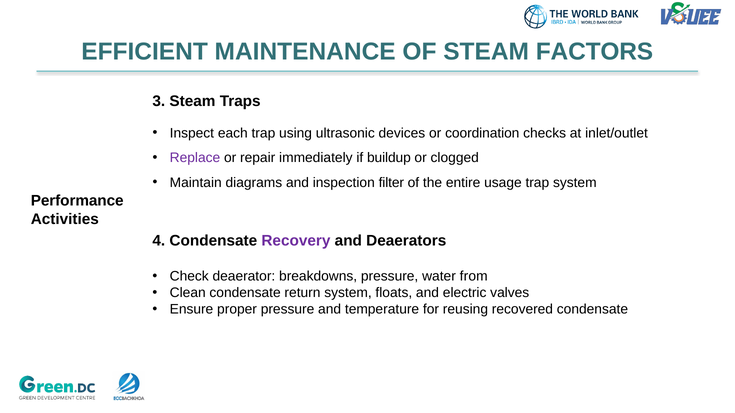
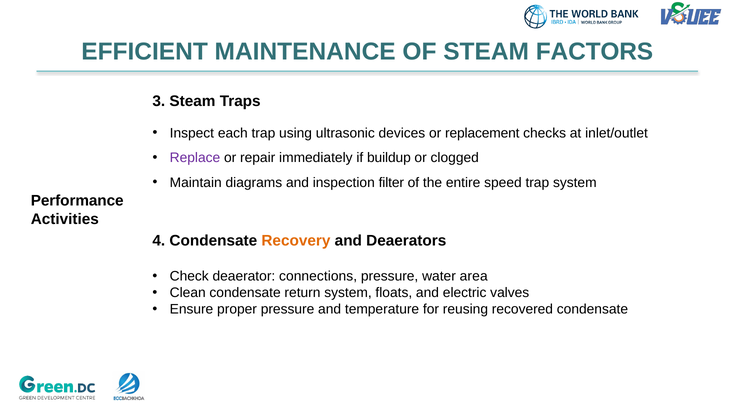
coordination: coordination -> replacement
usage: usage -> speed
Recovery colour: purple -> orange
breakdowns: breakdowns -> connections
from: from -> area
